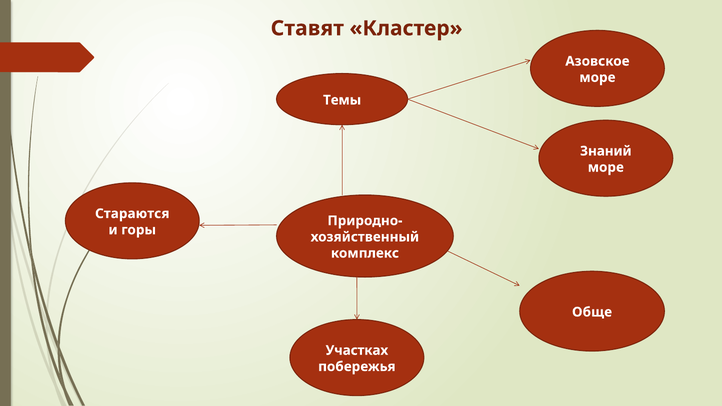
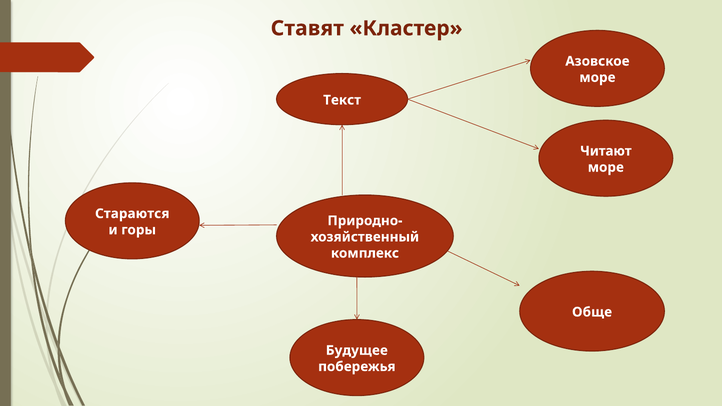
Темы: Темы -> Текст
Знаний: Знаний -> Читают
Участках: Участках -> Будущее
